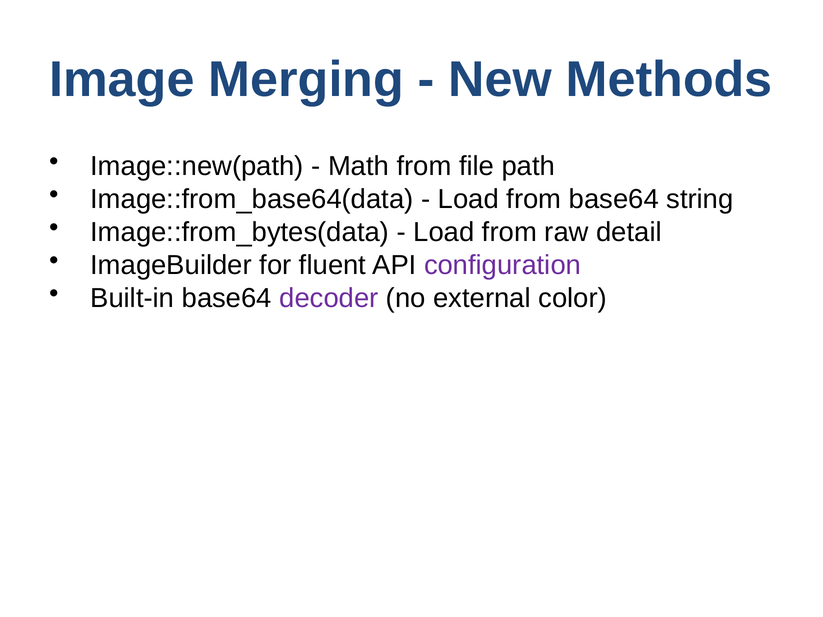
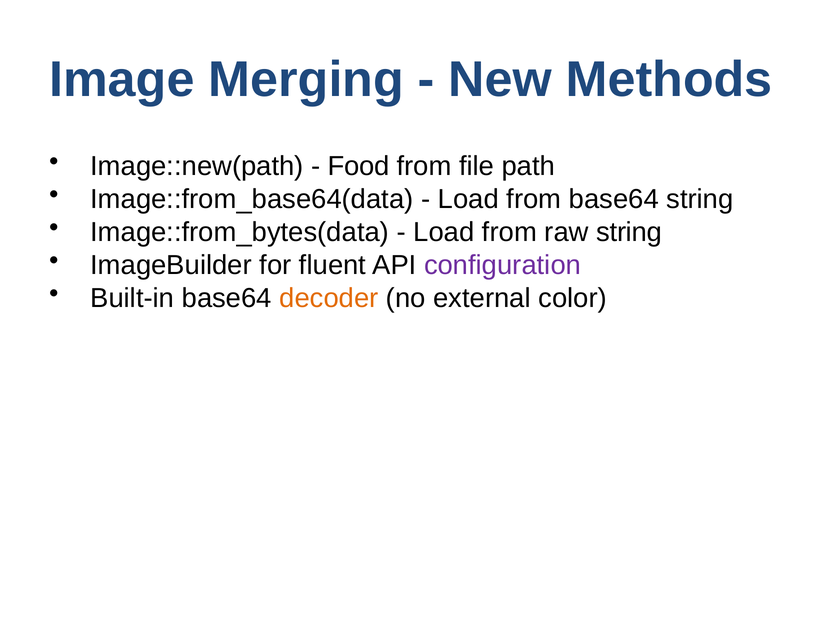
Math: Math -> Food
raw detail: detail -> string
decoder colour: purple -> orange
